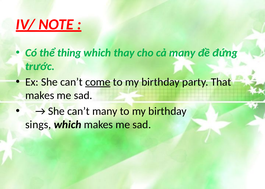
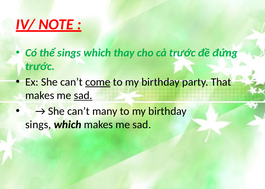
thể thing: thing -> sings
cả many: many -> trước
sad at (83, 96) underline: none -> present
